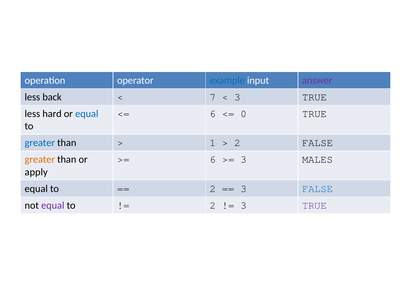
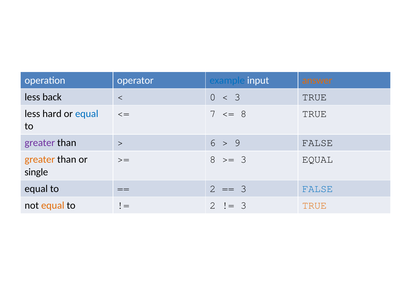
answer colour: purple -> orange
7: 7 -> 0
6 at (213, 114): 6 -> 7
0 at (244, 114): 0 -> 8
greater at (40, 143) colour: blue -> purple
1: 1 -> 6
2 at (237, 143): 2 -> 9
6 at (213, 160): 6 -> 8
3 MALES: MALES -> EQUAL
apply: apply -> single
equal at (53, 205) colour: purple -> orange
TRUE at (314, 205) colour: purple -> orange
